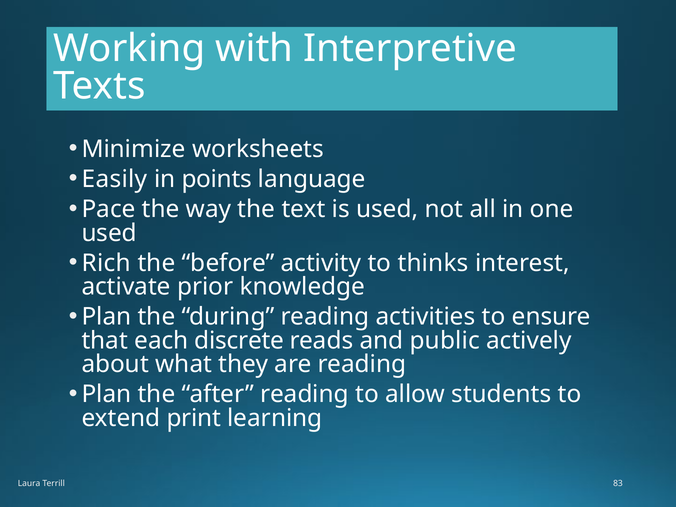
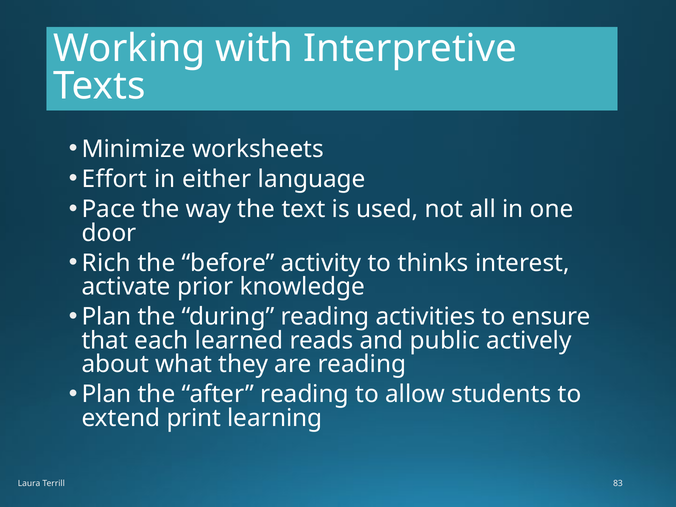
Easily: Easily -> Effort
points: points -> either
used at (109, 233): used -> door
discrete: discrete -> learned
